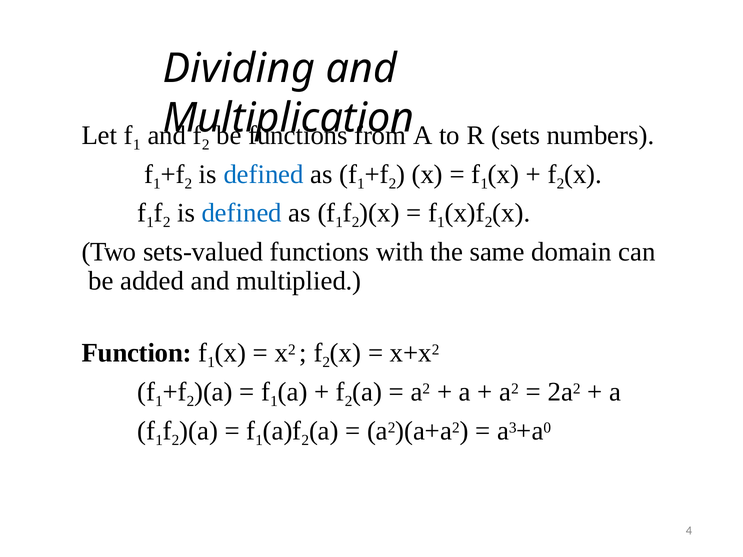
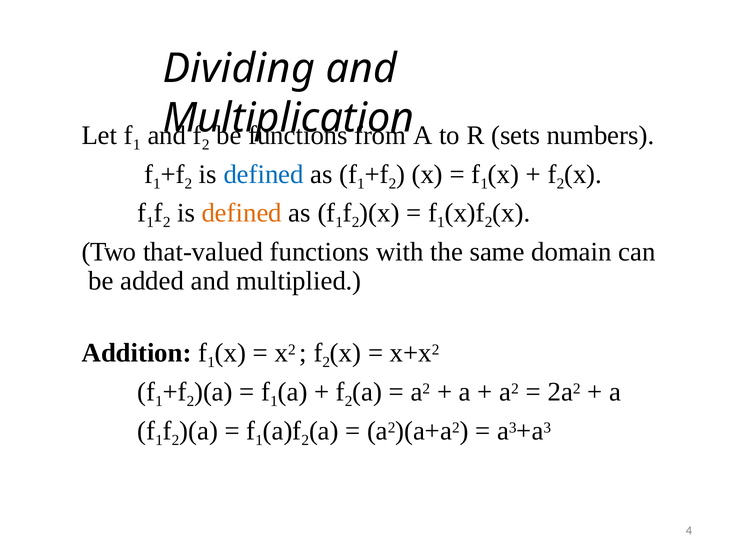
defined at (242, 213) colour: blue -> orange
sets-valued: sets-valued -> that-valued
Function: Function -> Addition
0 at (547, 428): 0 -> 3
